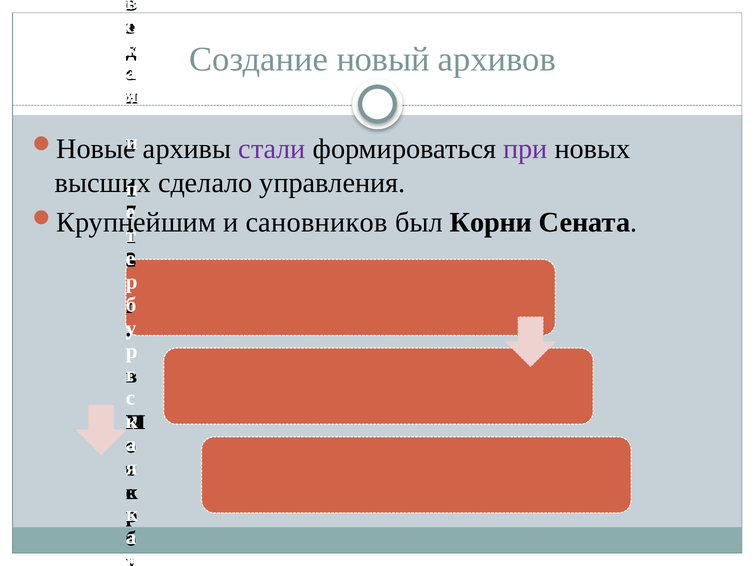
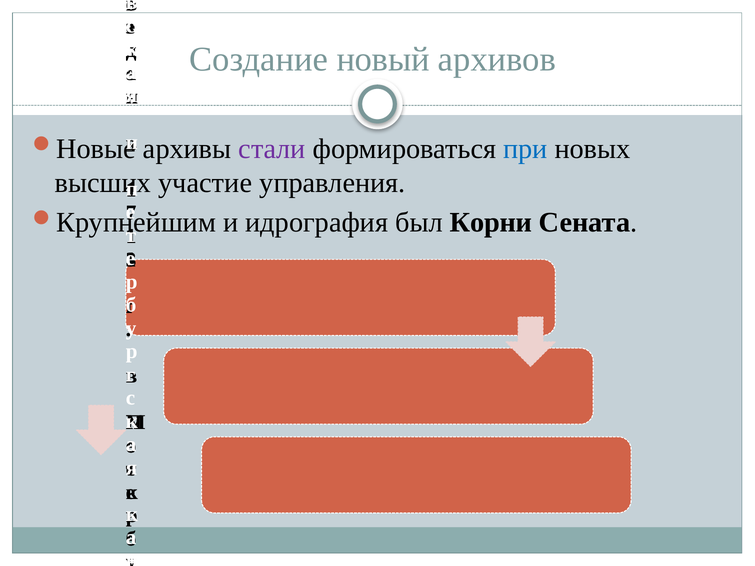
при colour: purple -> blue
сделало: сделало -> участие
сановников: сановников -> идрография
